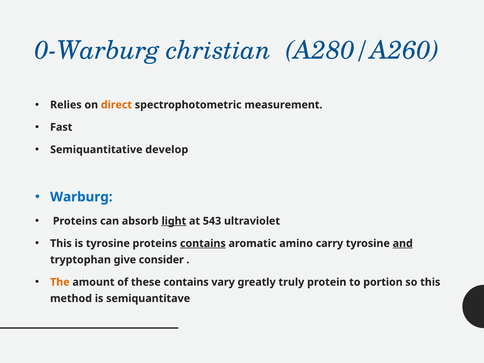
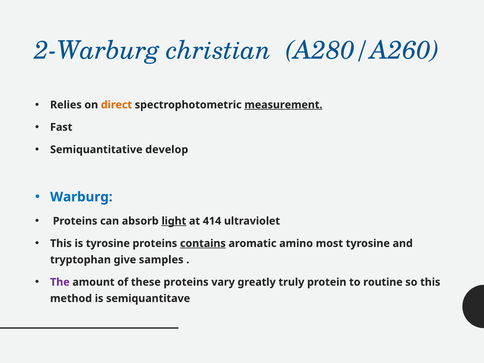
0-Warburg: 0-Warburg -> 2-Warburg
measurement underline: none -> present
543: 543 -> 414
carry: carry -> most
and underline: present -> none
consider: consider -> samples
The colour: orange -> purple
these contains: contains -> proteins
portion: portion -> routine
